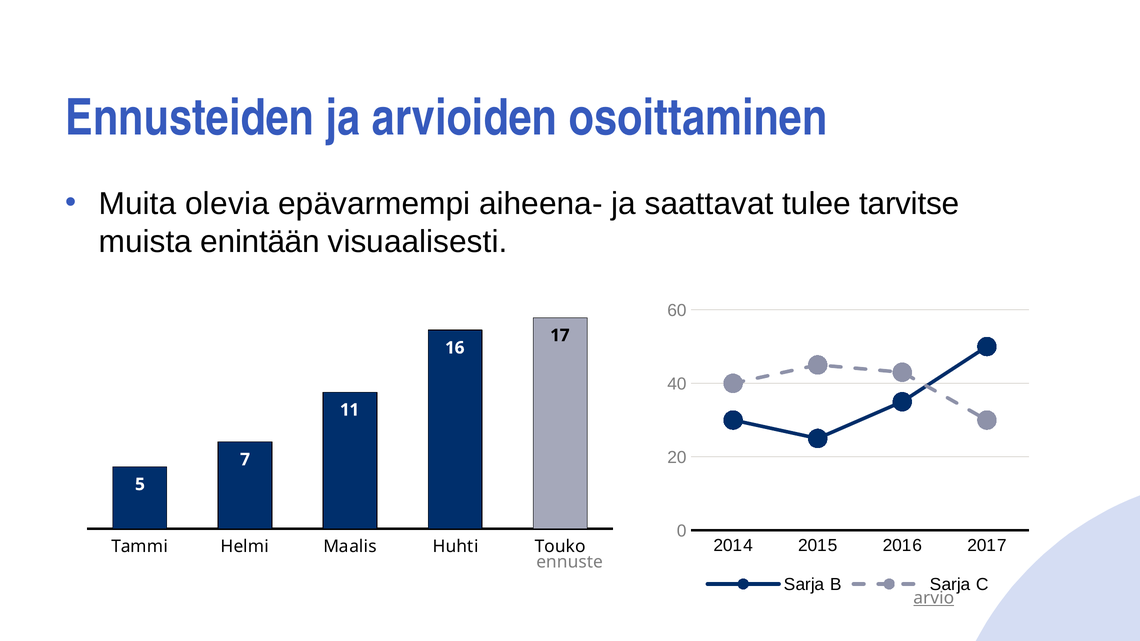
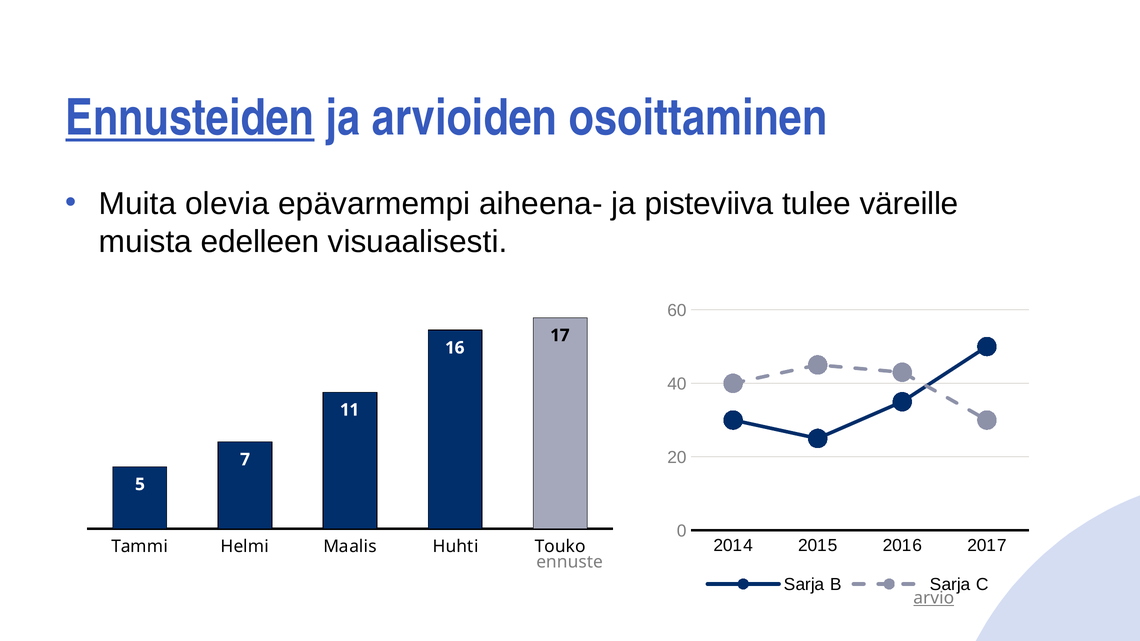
Ennusteiden underline: none -> present
saattavat: saattavat -> pisteviiva
tarvitse: tarvitse -> väreille
enintään: enintään -> edelleen
